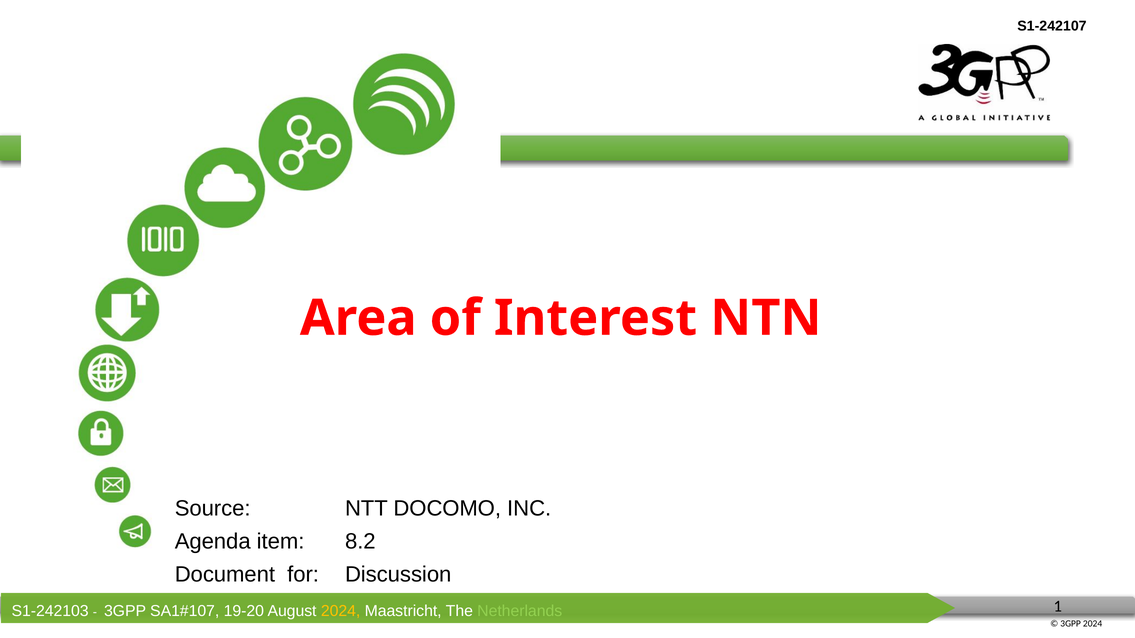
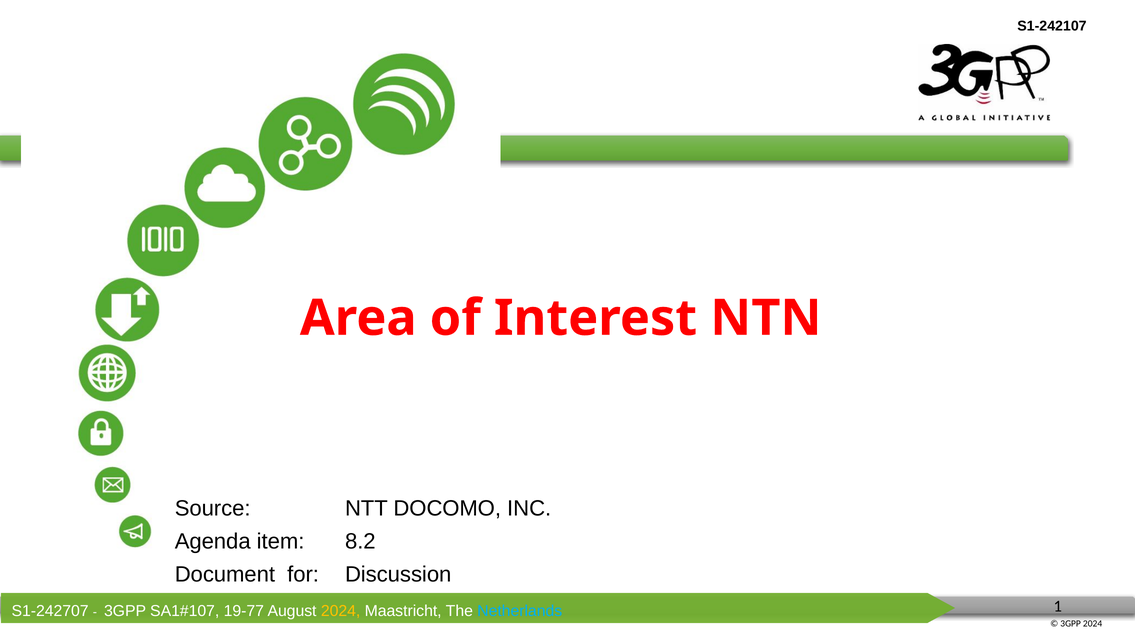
S1-242103: S1-242103 -> S1-242707
19-20: 19-20 -> 19-77
Netherlands at (520, 611) colour: light green -> light blue
